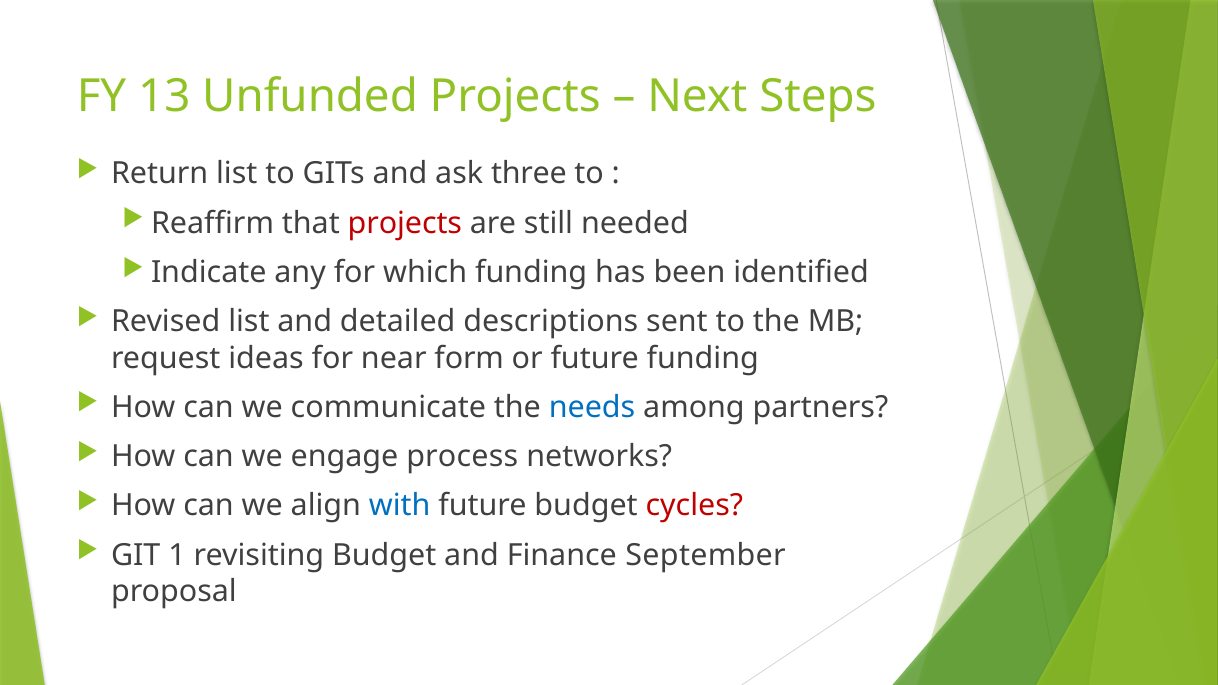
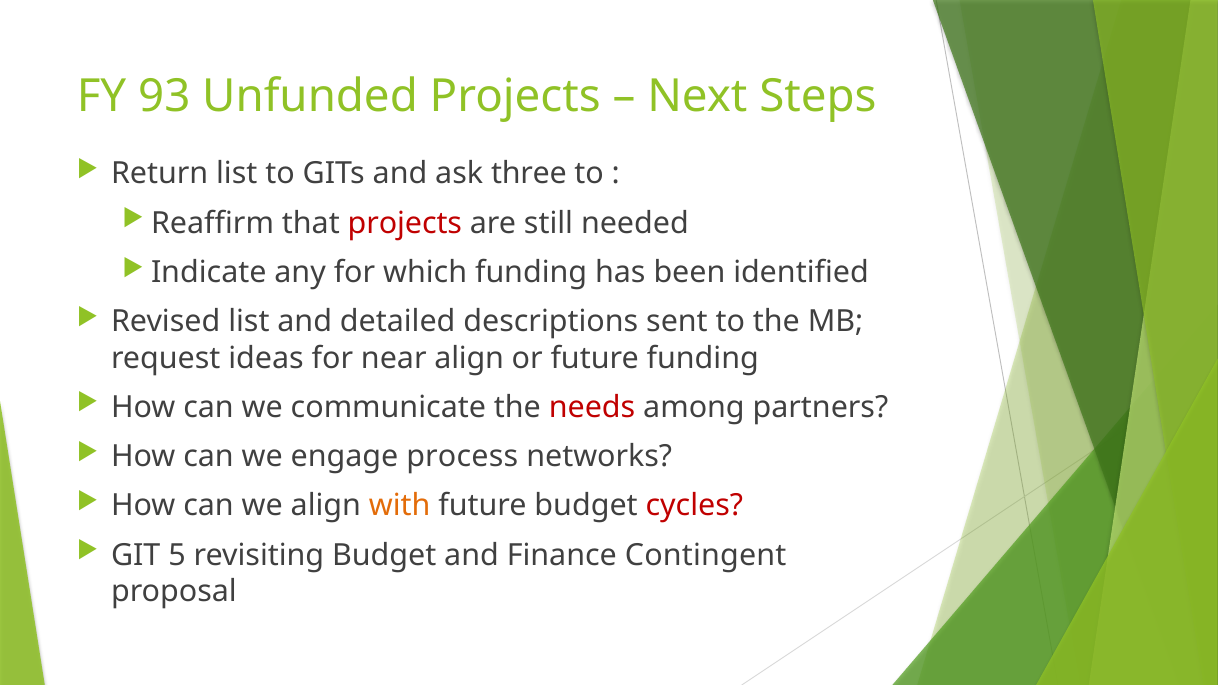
13: 13 -> 93
near form: form -> align
needs colour: blue -> red
with colour: blue -> orange
1: 1 -> 5
September: September -> Contingent
